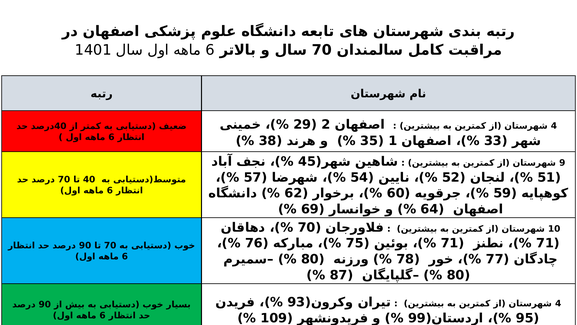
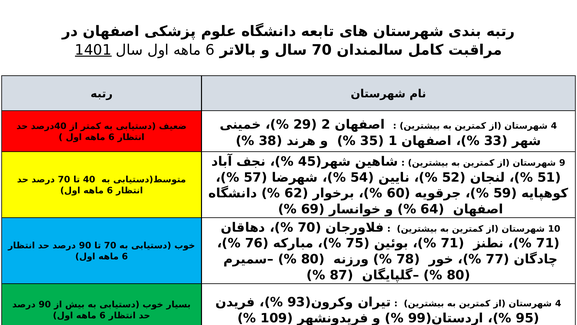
1401 underline: none -> present
